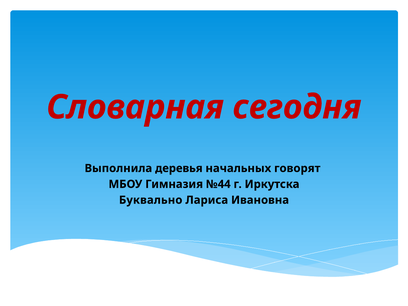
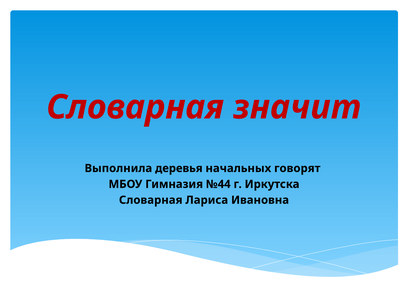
сегодня: сегодня -> значит
Буквально at (151, 200): Буквально -> Словарная
